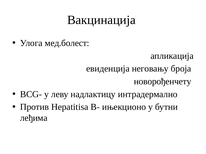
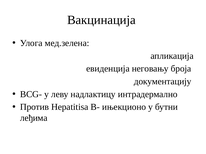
мед.болест: мед.болест -> мед.зелена
новорођенчету: новорођенчету -> документацију
